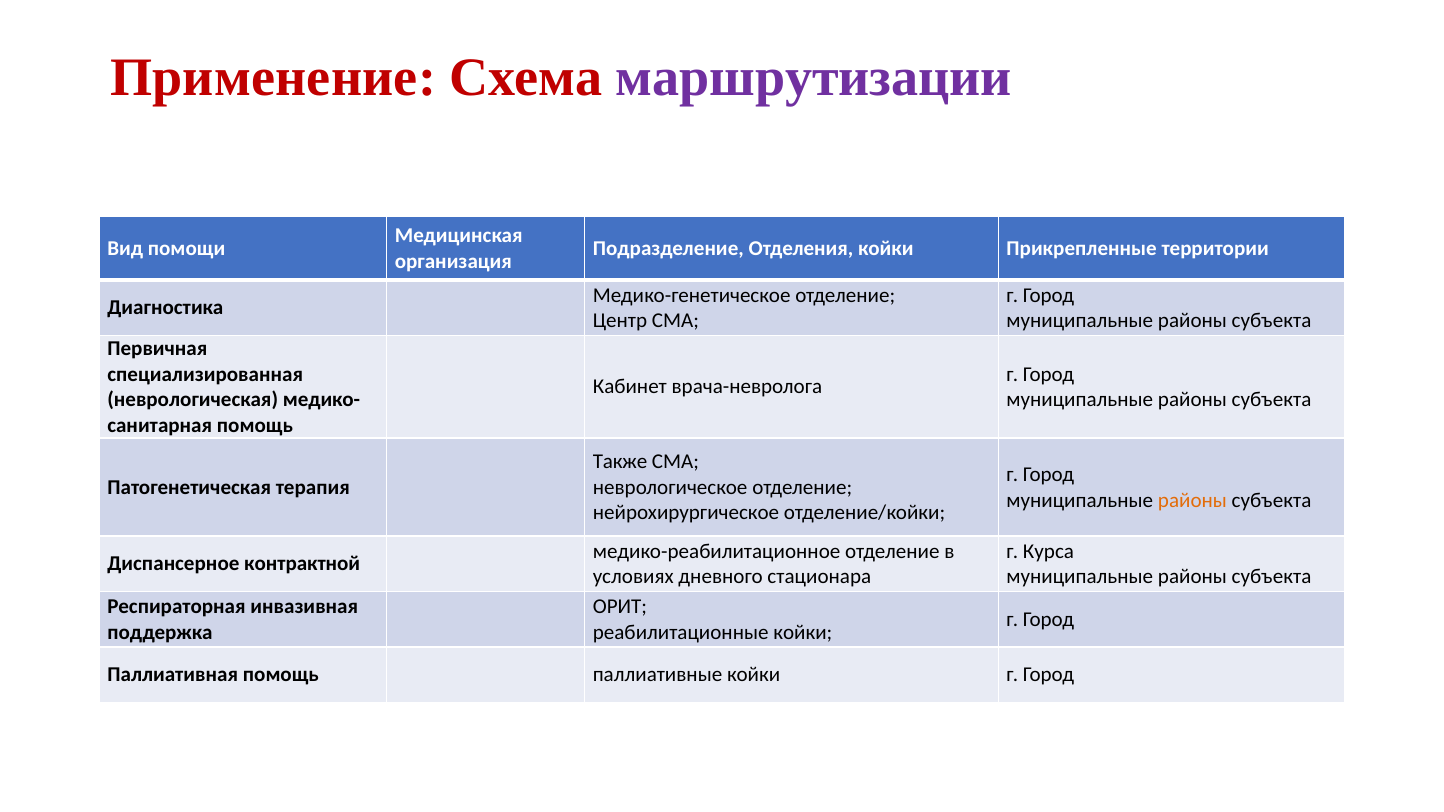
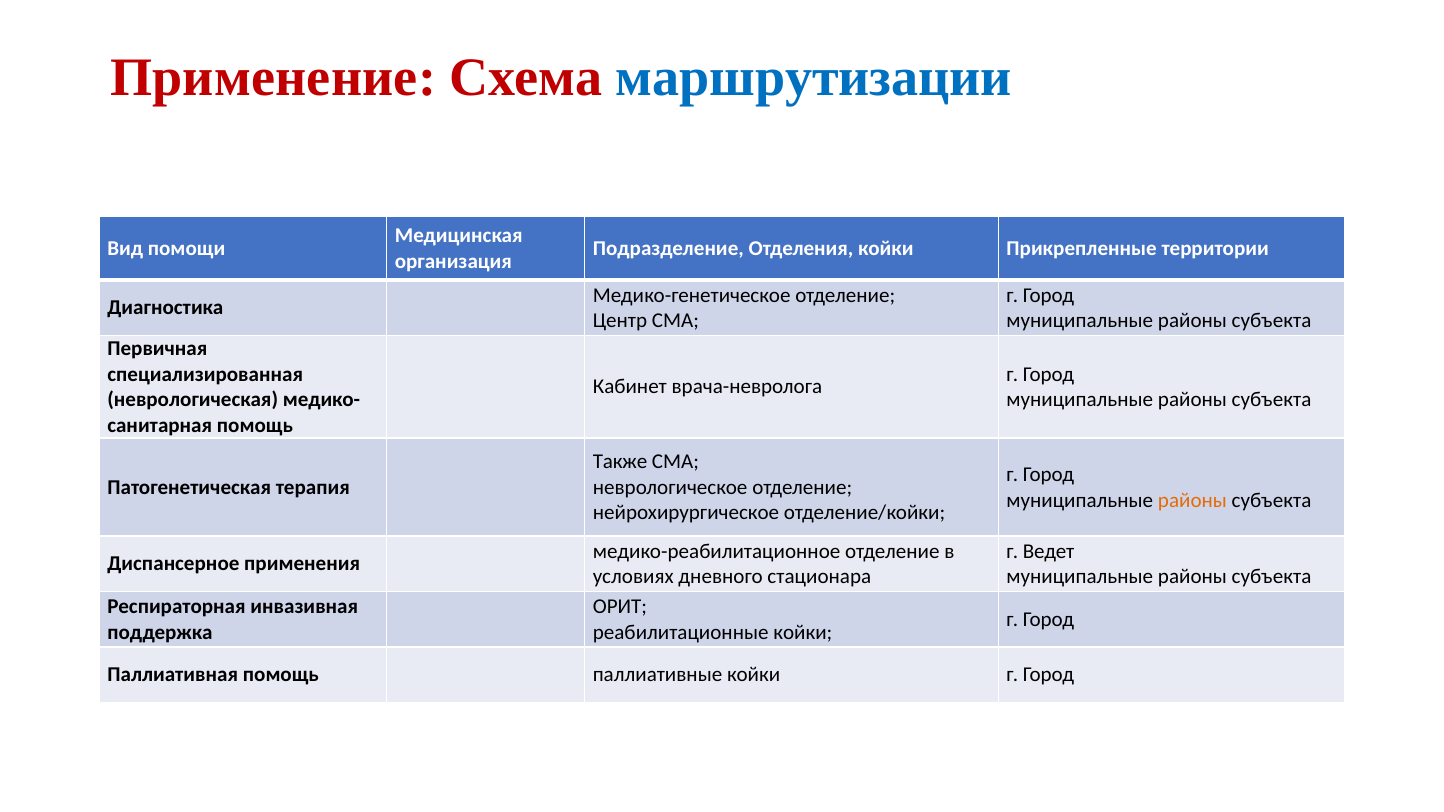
маршрутизации colour: purple -> blue
Курса: Курса -> Ведет
контрактной: контрактной -> применения
